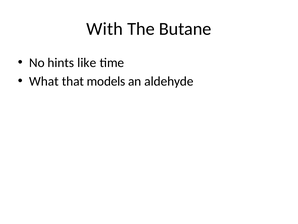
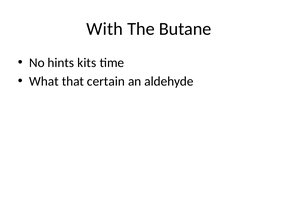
like: like -> kits
models: models -> certain
